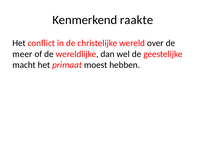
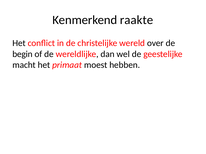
meer: meer -> begin
